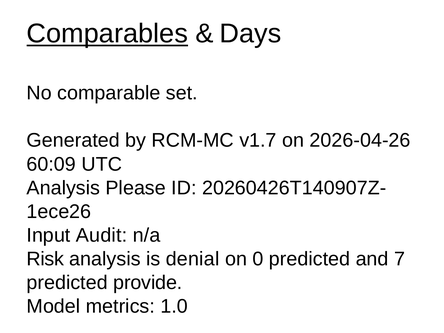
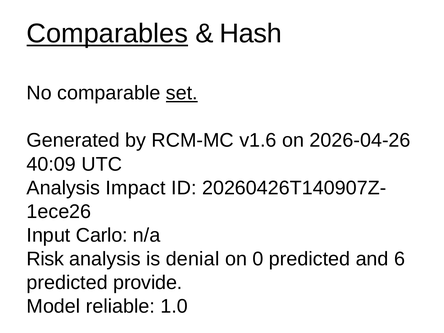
Days: Days -> Hash
set underline: none -> present
v1.7: v1.7 -> v1.6
60:09: 60:09 -> 40:09
Please: Please -> Impact
Audit: Audit -> Carlo
7: 7 -> 6
metrics: metrics -> reliable
